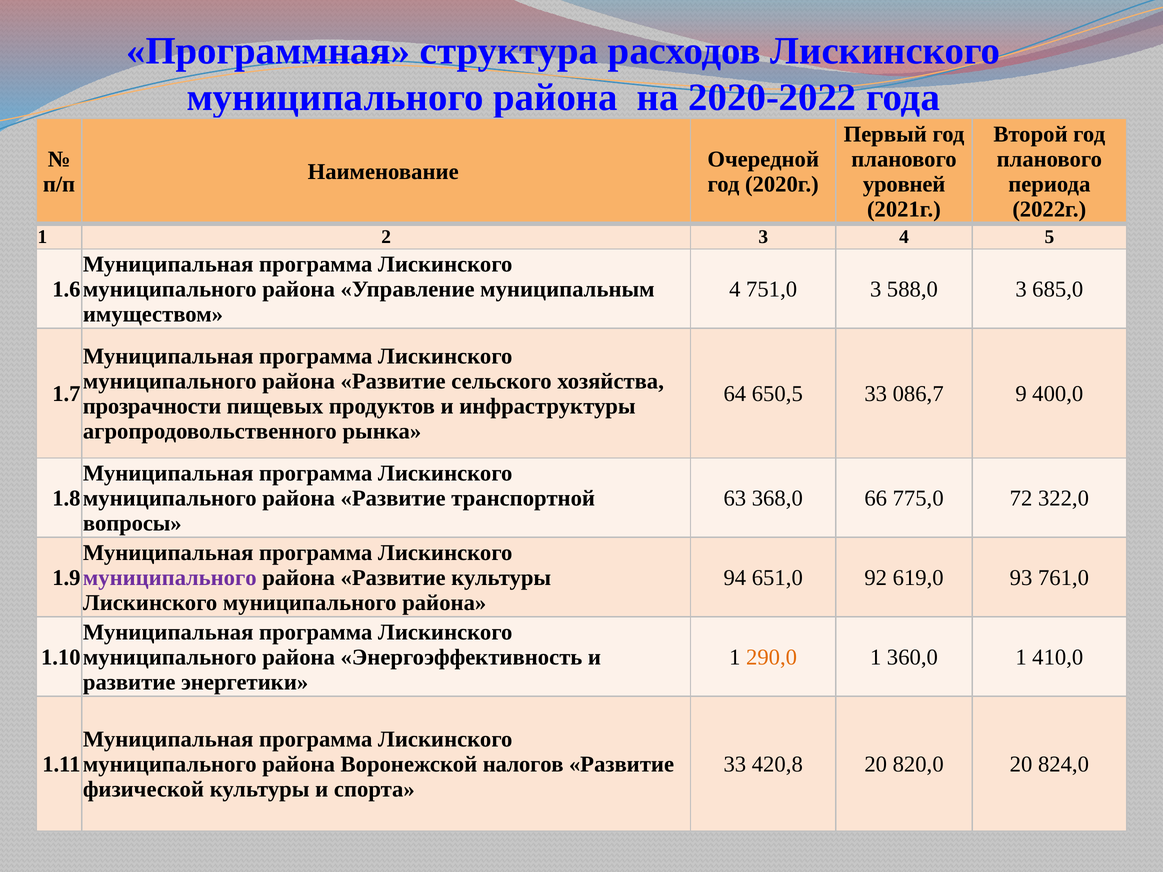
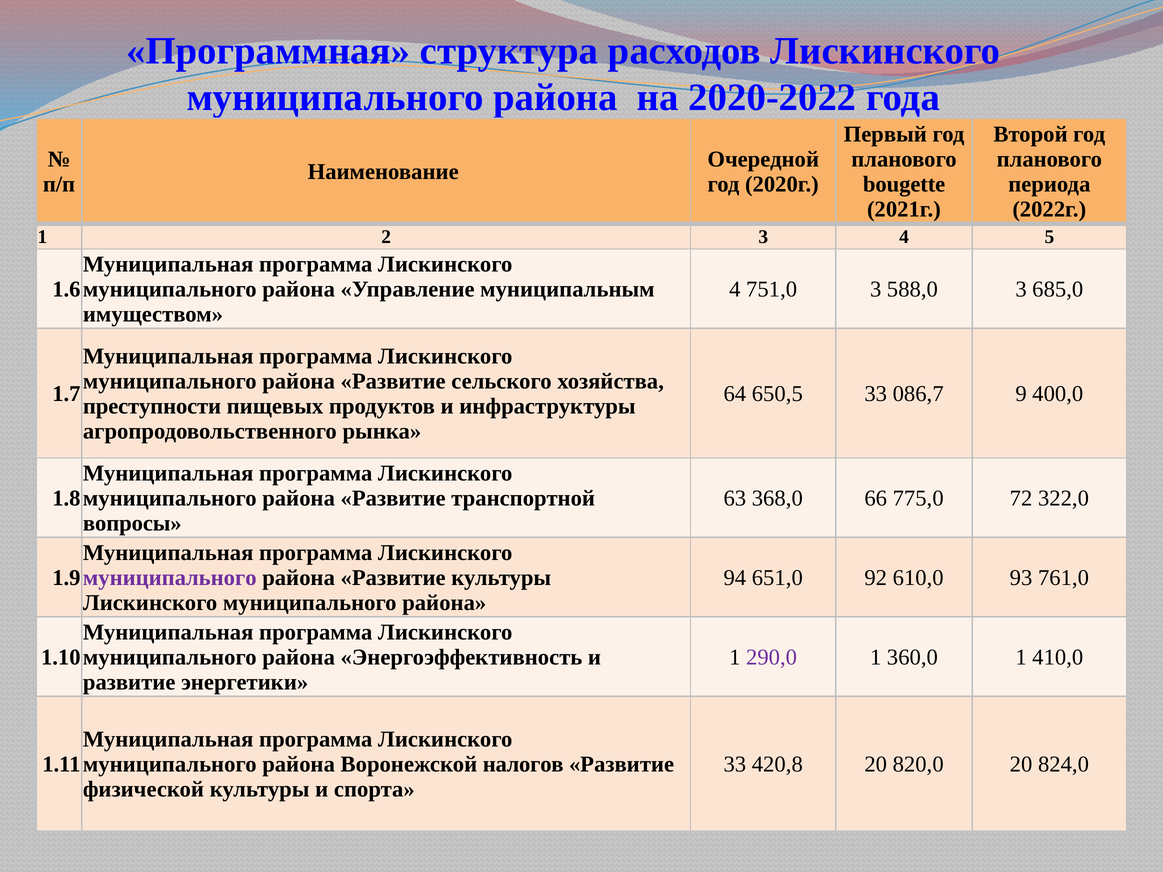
уровней: уровней -> bougette
прозрачности: прозрачности -> преступности
619,0: 619,0 -> 610,0
290,0 colour: orange -> purple
